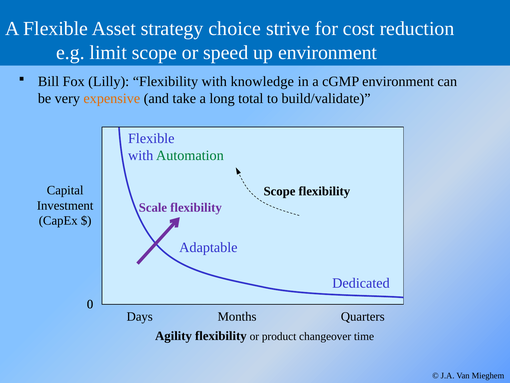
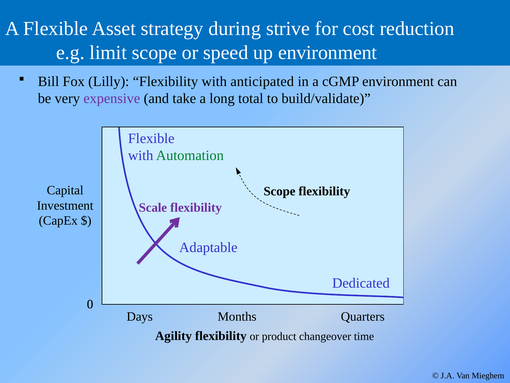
choice: choice -> during
knowledge: knowledge -> anticipated
expensive colour: orange -> purple
